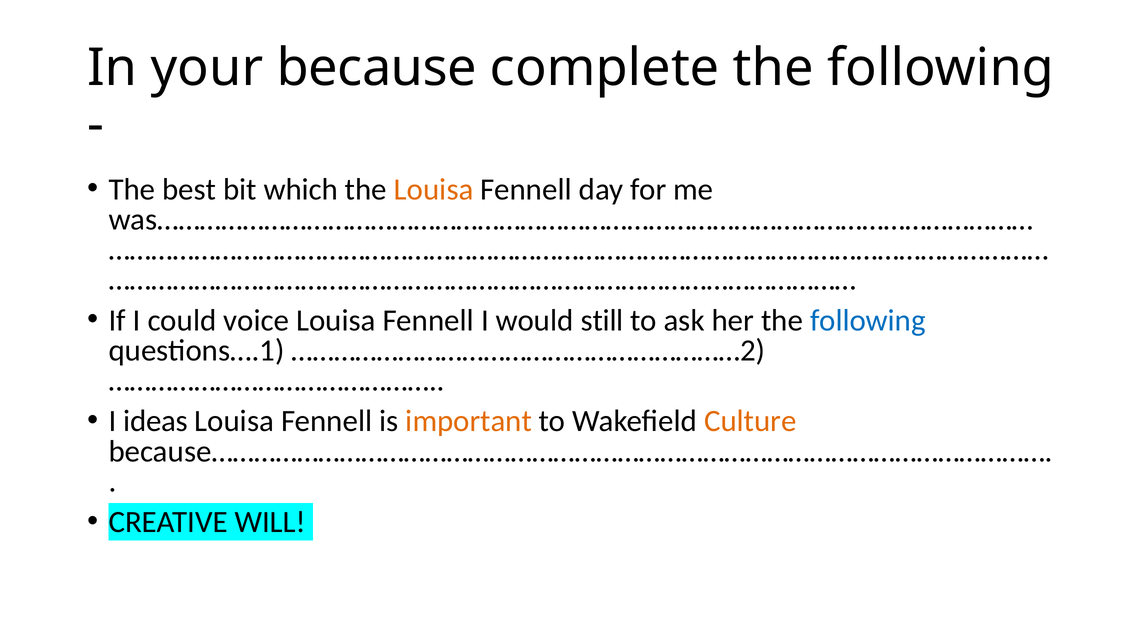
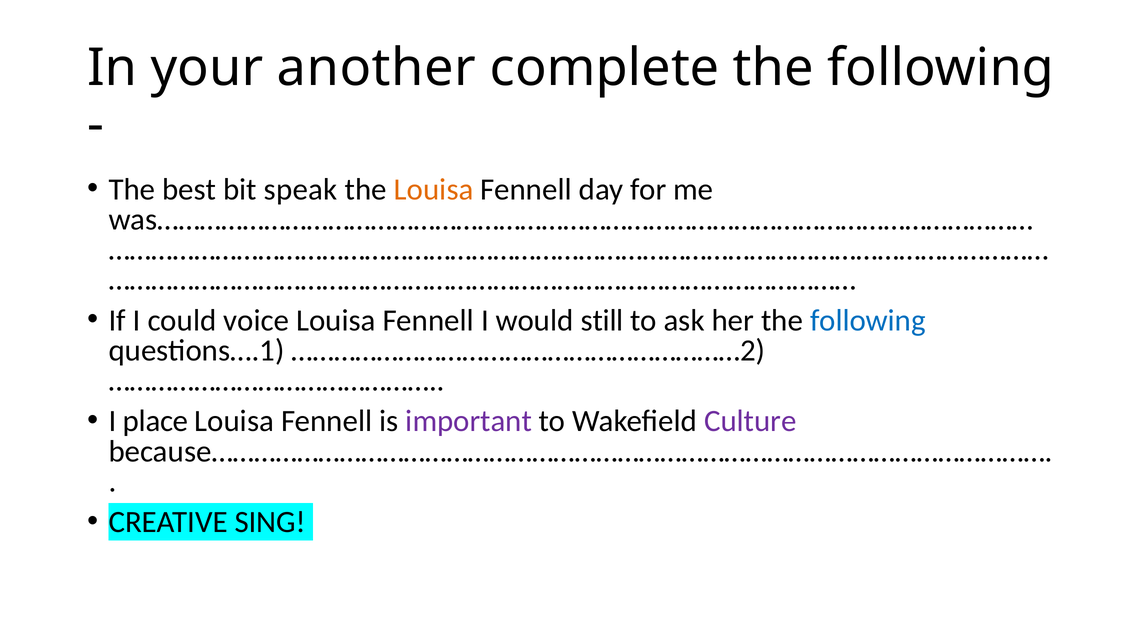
because: because -> another
which: which -> speak
ideas: ideas -> place
important colour: orange -> purple
Culture colour: orange -> purple
WILL: WILL -> SING
